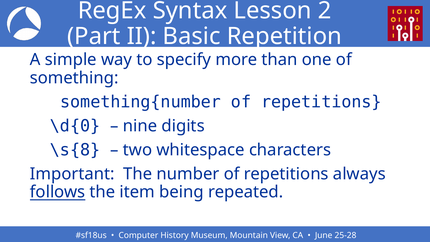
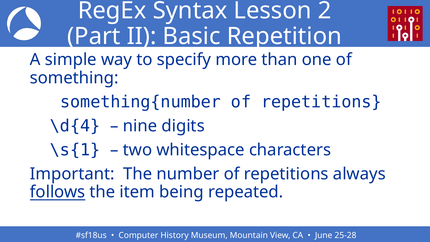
\d{0: \d{0 -> \d{4
\s{8: \s{8 -> \s{1
